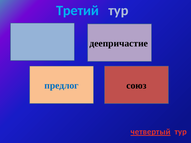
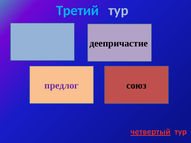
предлог colour: blue -> purple
